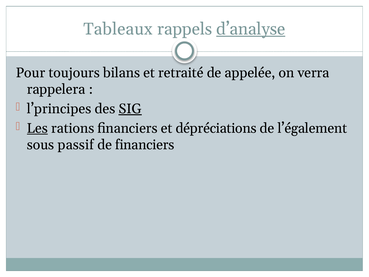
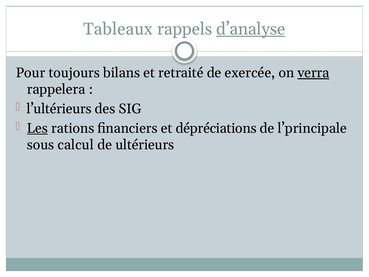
appelée: appelée -> exercée
verra underline: none -> present
l’principes: l’principes -> l’ultérieurs
SIG underline: present -> none
l’également: l’également -> l’principale
passif: passif -> calcul
de financiers: financiers -> ultérieurs
